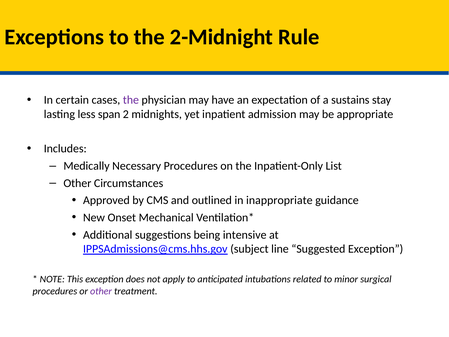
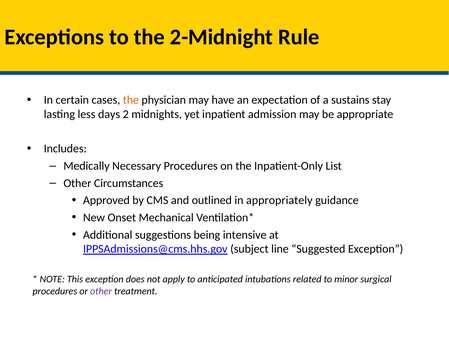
the at (131, 100) colour: purple -> orange
span: span -> days
inappropriate: inappropriate -> appropriately
